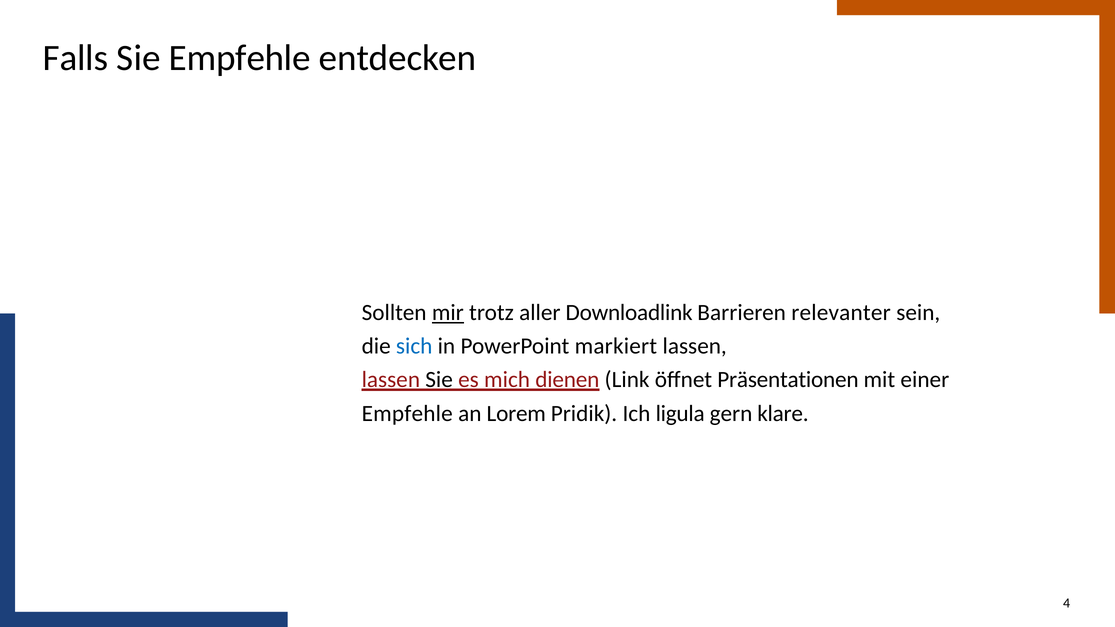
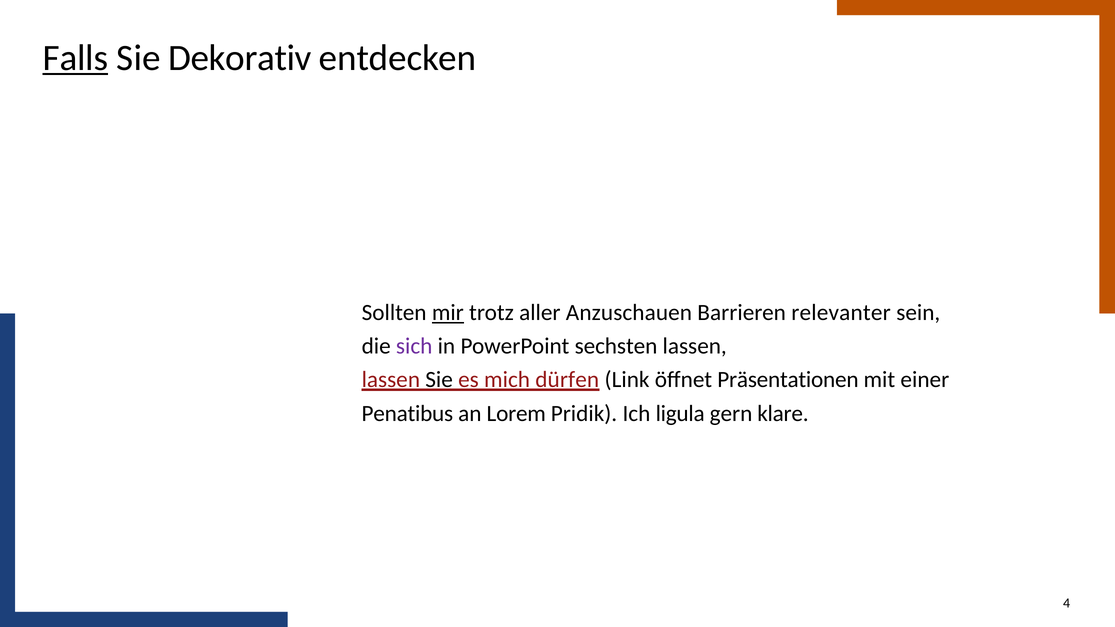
Falls underline: none -> present
Sie Empfehle: Empfehle -> Dekorativ
Downloadlink: Downloadlink -> Anzuschauen
sich colour: blue -> purple
markiert: markiert -> sechsten
dienen: dienen -> dürfen
Empfehle at (407, 414): Empfehle -> Penatibus
